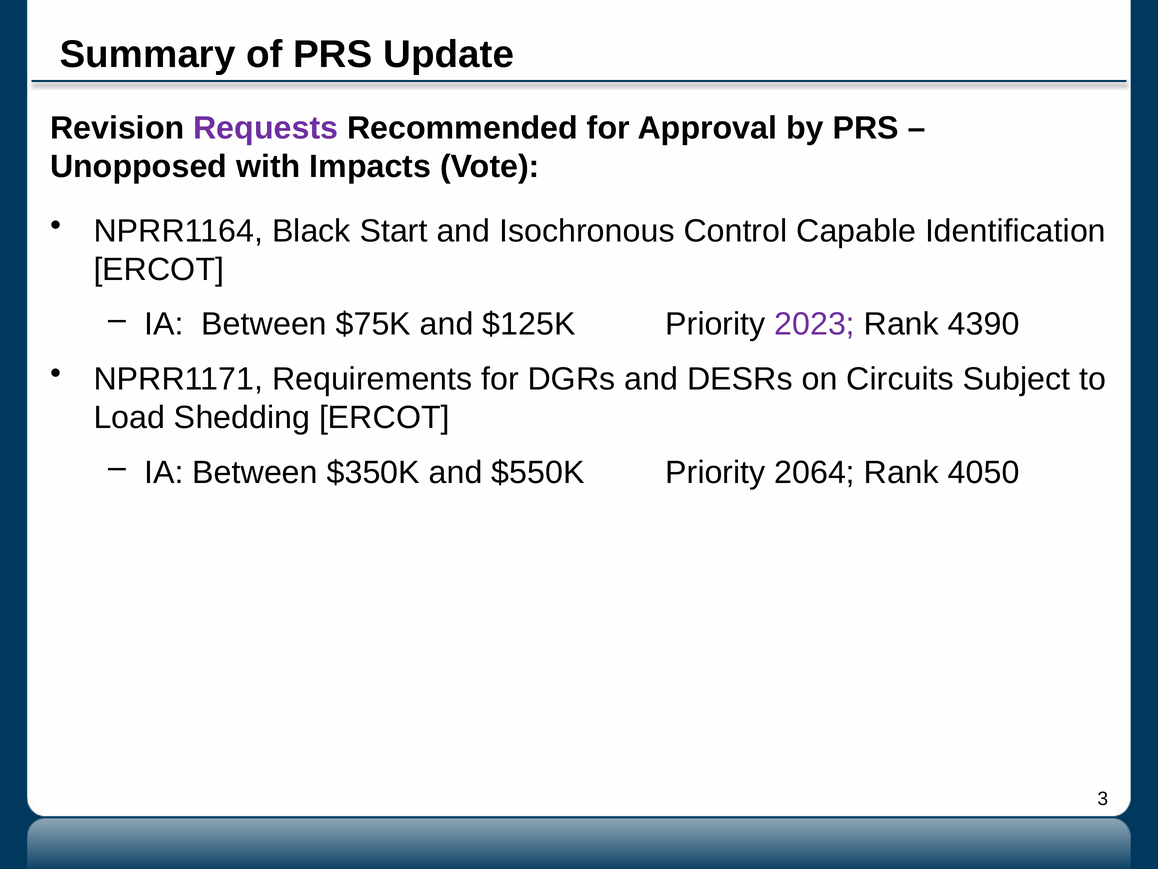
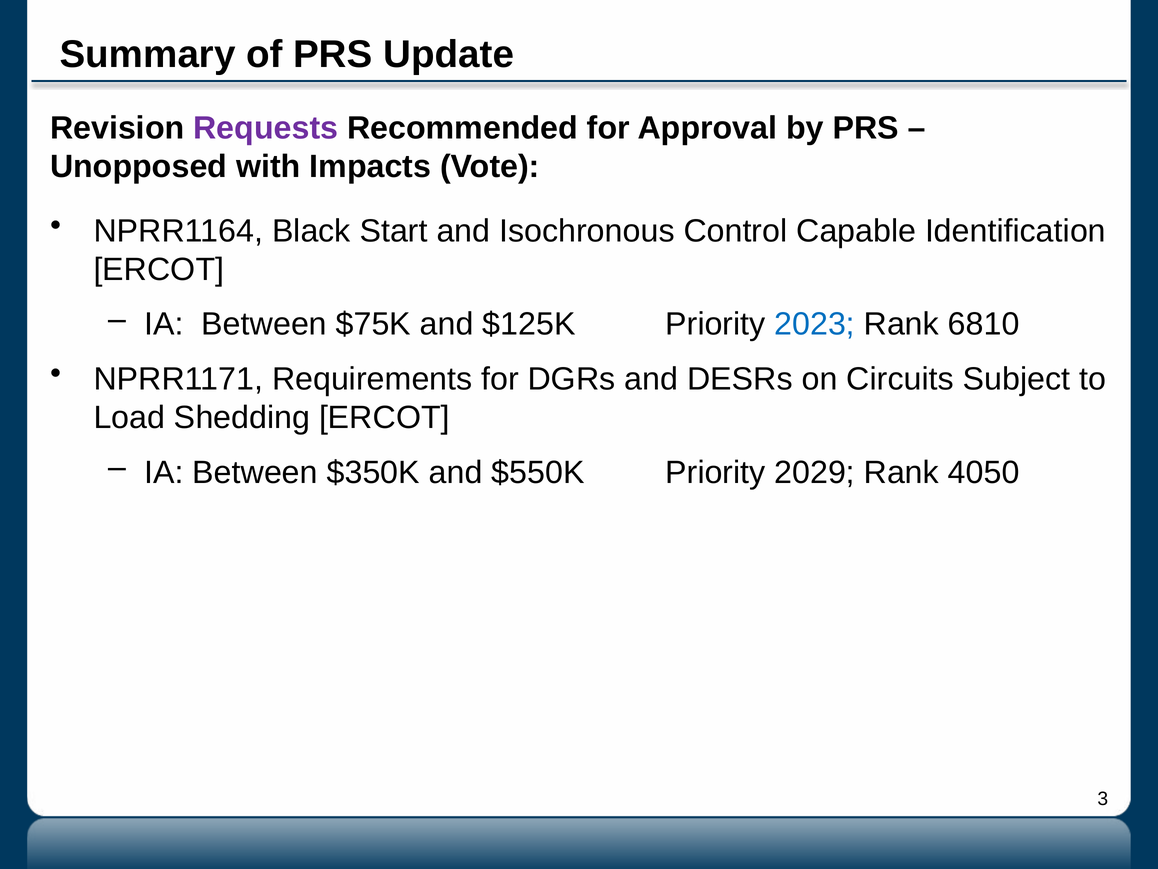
2023 colour: purple -> blue
4390: 4390 -> 6810
2064: 2064 -> 2029
